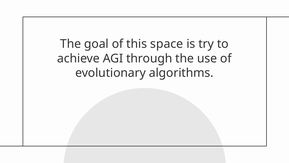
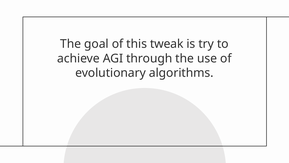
space: space -> tweak
